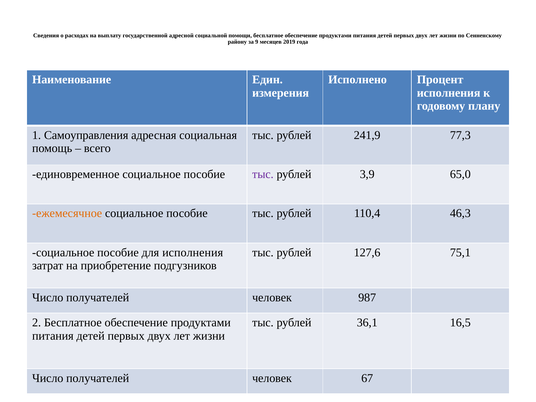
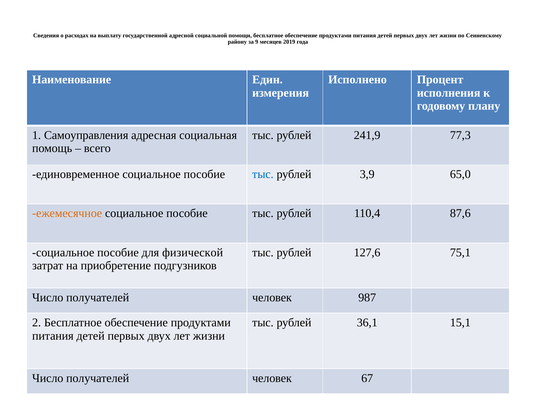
тыс at (263, 174) colour: purple -> blue
46,3: 46,3 -> 87,6
для исполнения: исполнения -> физической
16,5: 16,5 -> 15,1
